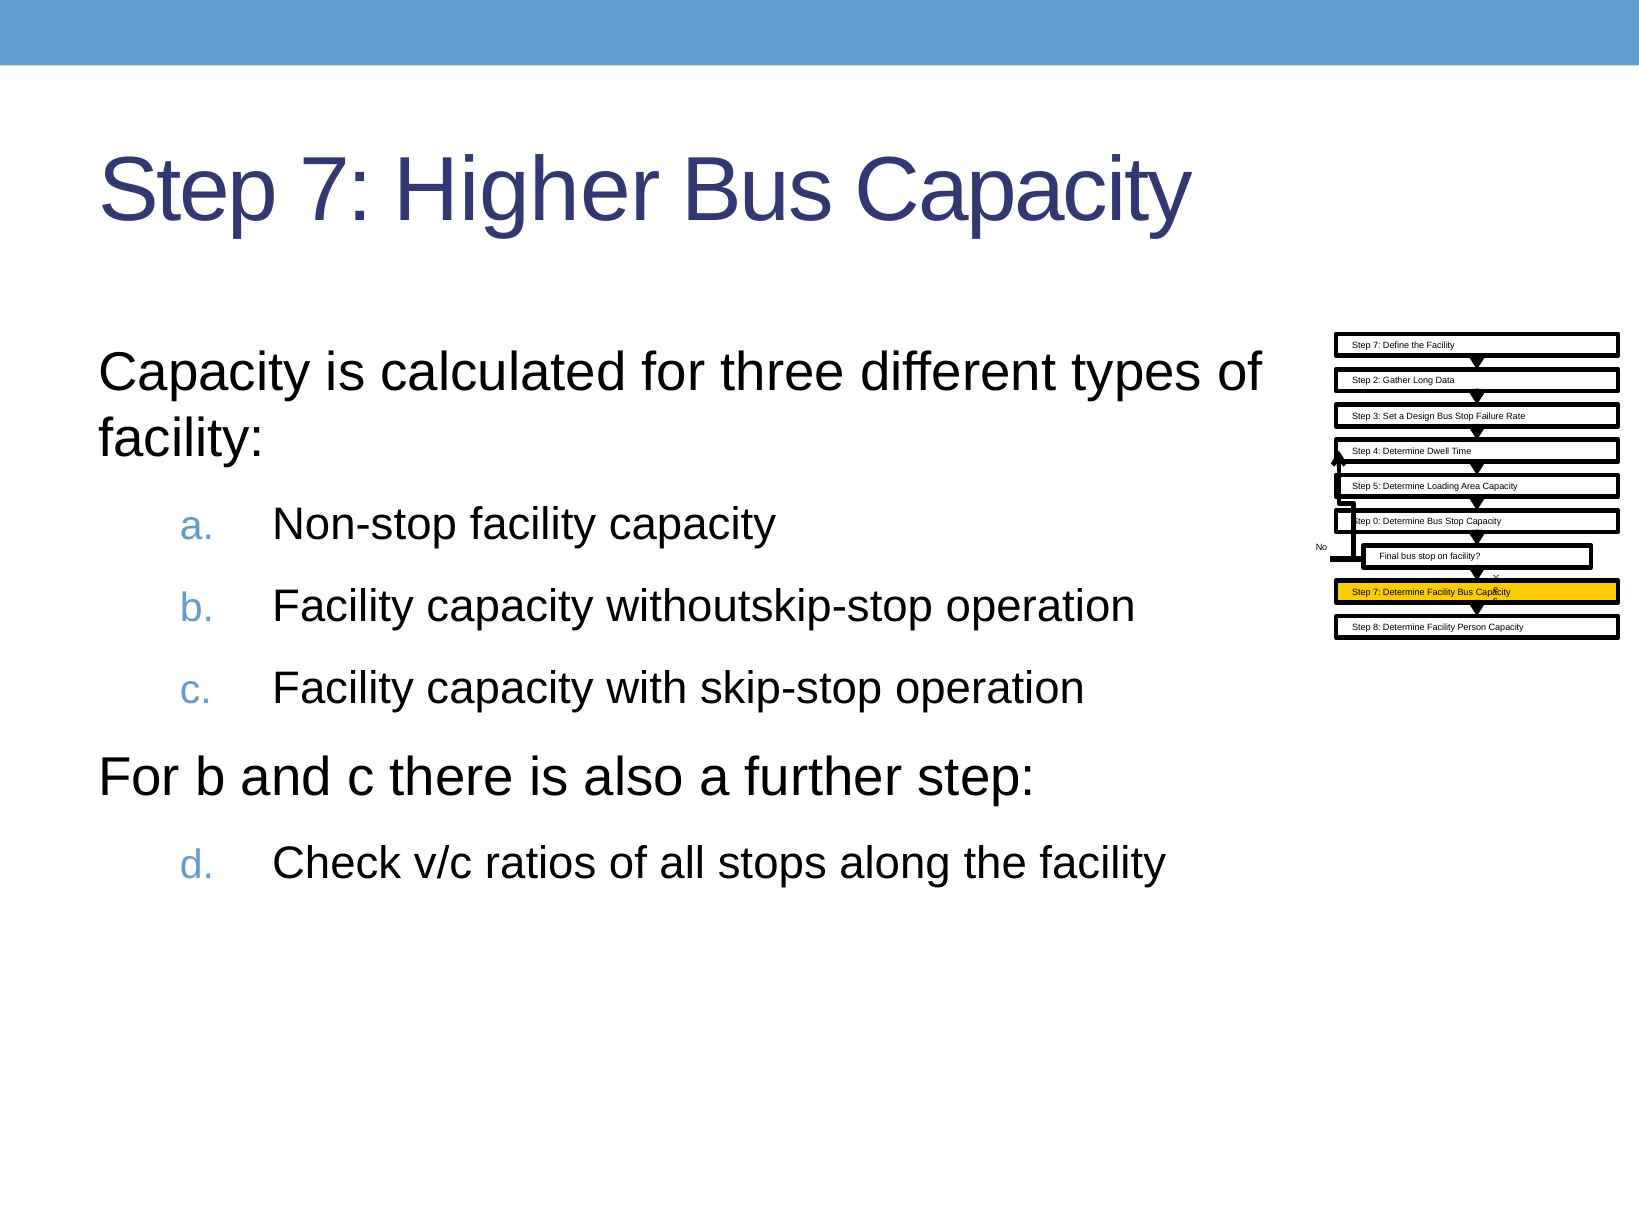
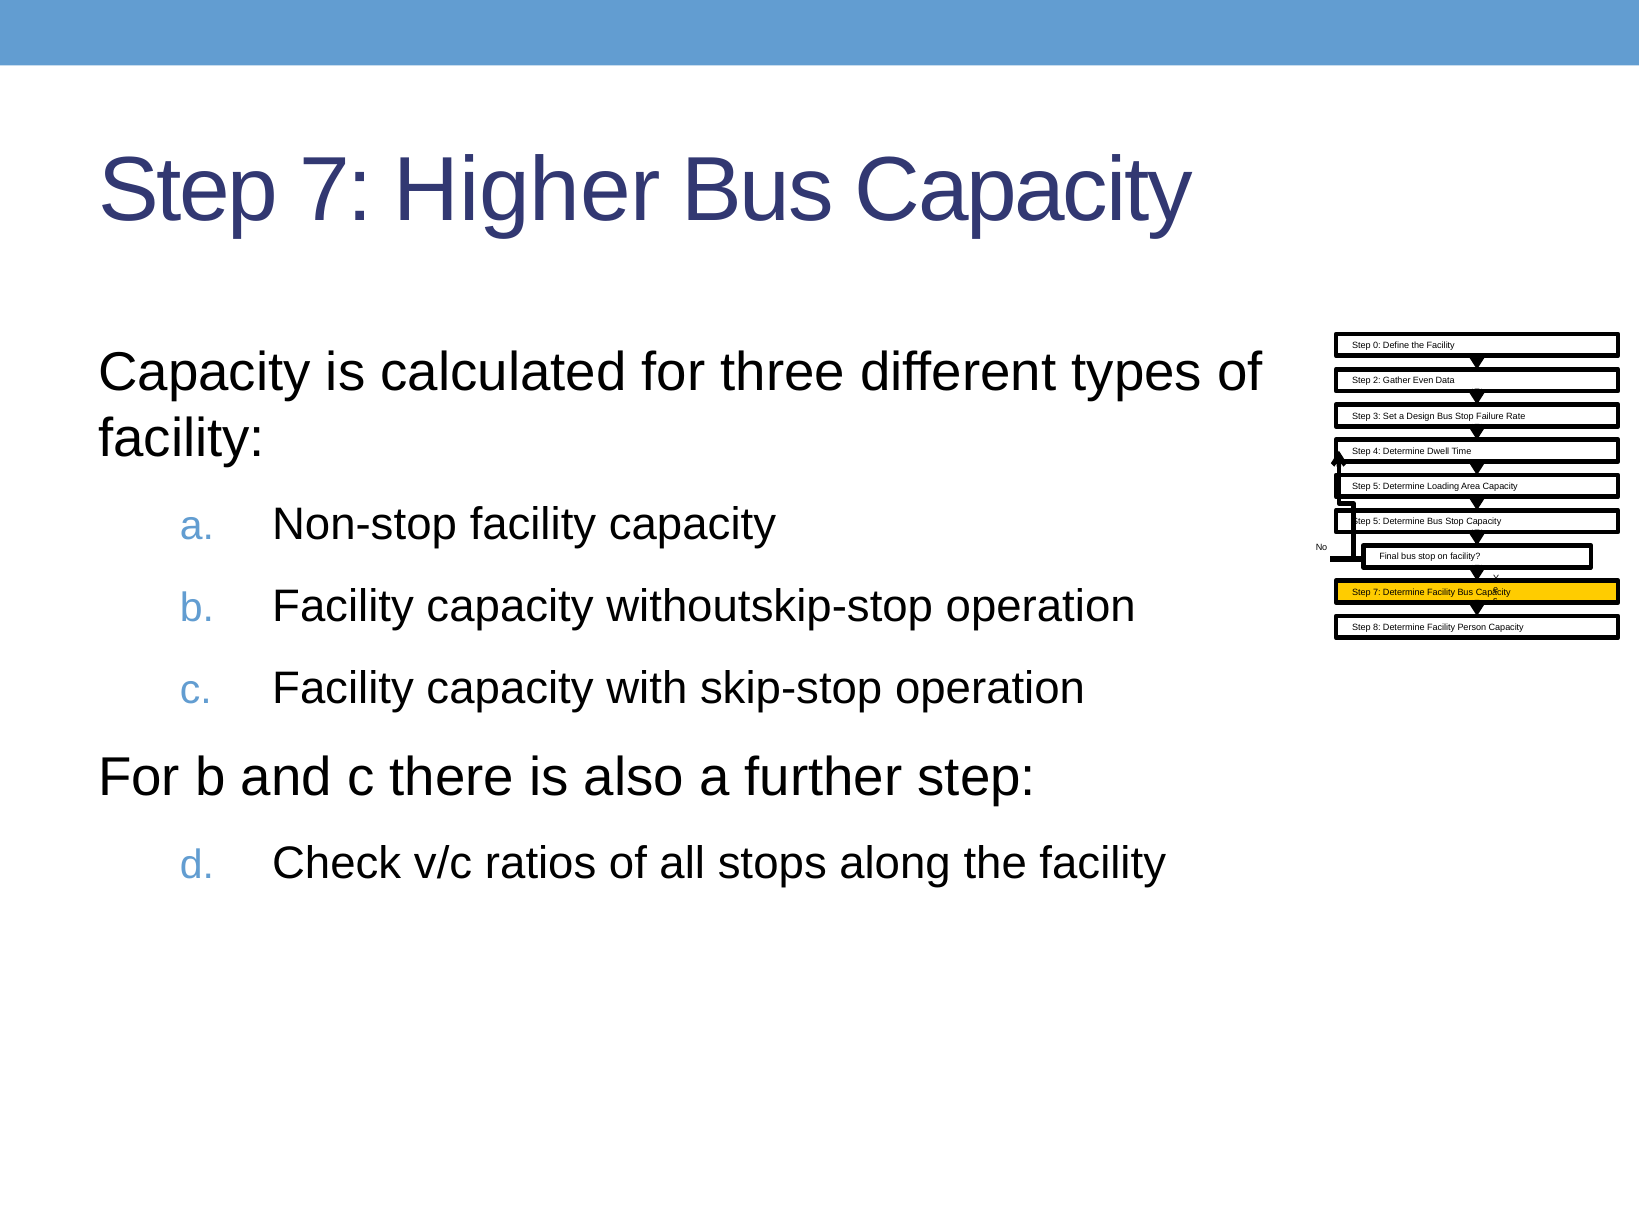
7 at (1377, 346): 7 -> 0
Long: Long -> Even
0 at (1377, 522): 0 -> 5
